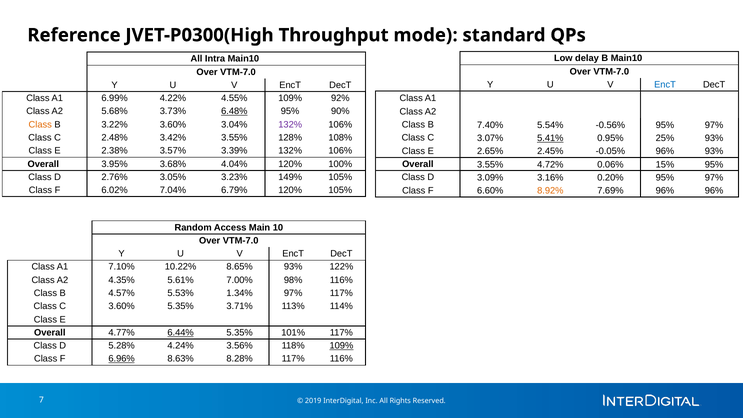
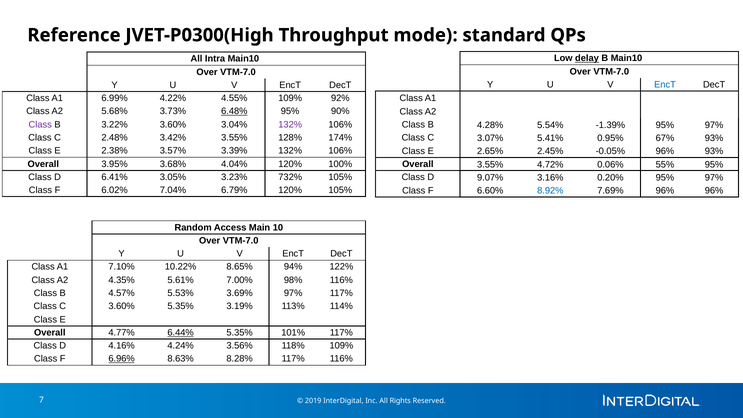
delay underline: none -> present
Class at (40, 125) colour: orange -> purple
7.40%: 7.40% -> 4.28%
-0.56%: -0.56% -> -1.39%
108%: 108% -> 174%
5.41% underline: present -> none
25%: 25% -> 67%
15%: 15% -> 55%
2.76%: 2.76% -> 6.41%
149%: 149% -> 732%
3.09%: 3.09% -> 9.07%
8.92% colour: orange -> blue
8.65% 93%: 93% -> 94%
1.34%: 1.34% -> 3.69%
3.71%: 3.71% -> 3.19%
5.28%: 5.28% -> 4.16%
109% at (341, 346) underline: present -> none
